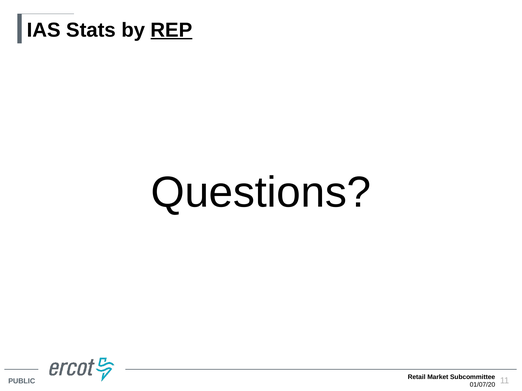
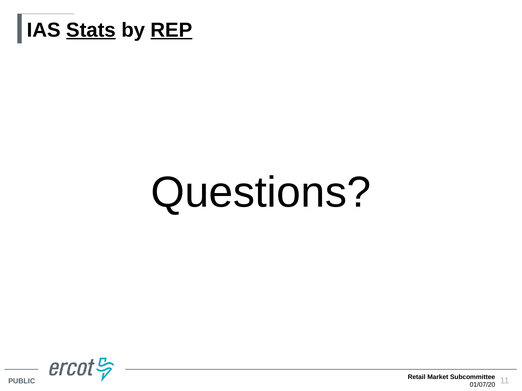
Stats underline: none -> present
